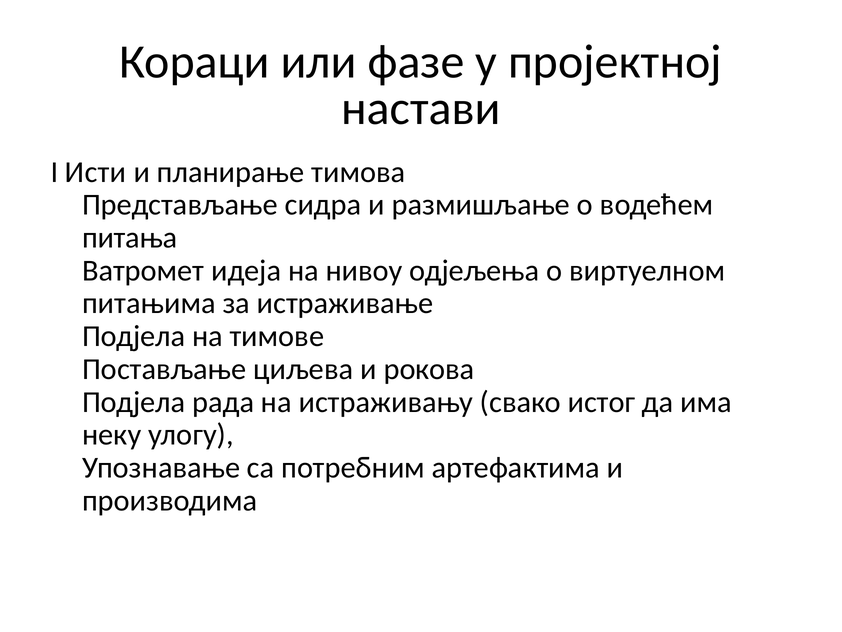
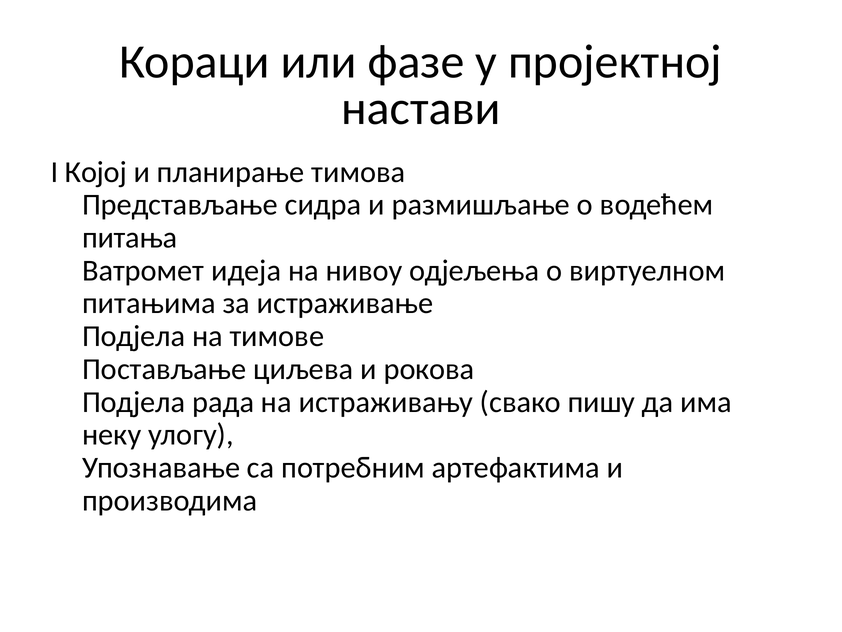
Исти: Исти -> Којој
истог: истог -> пишу
